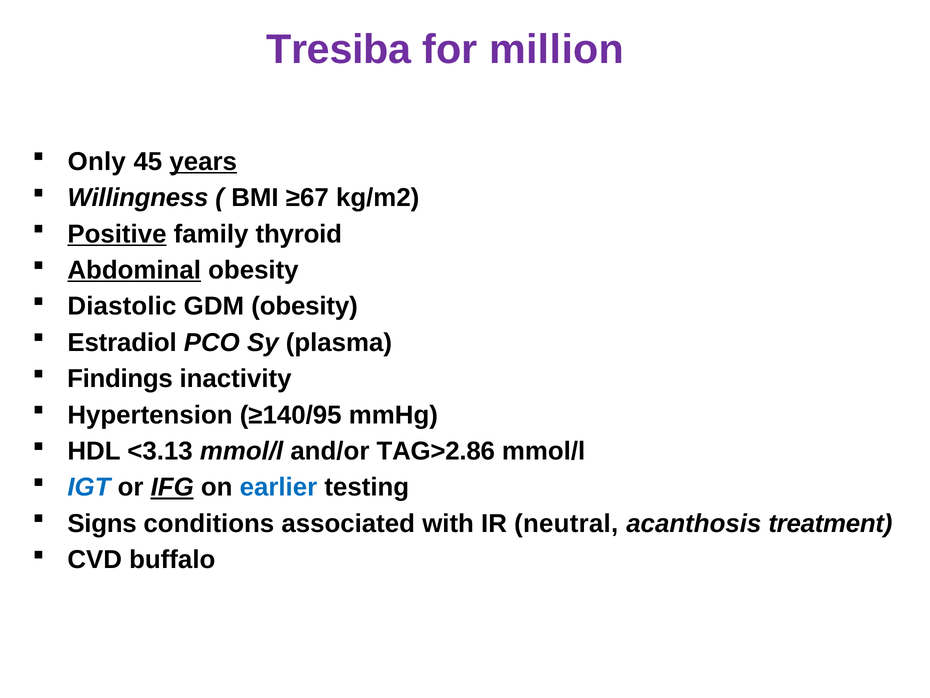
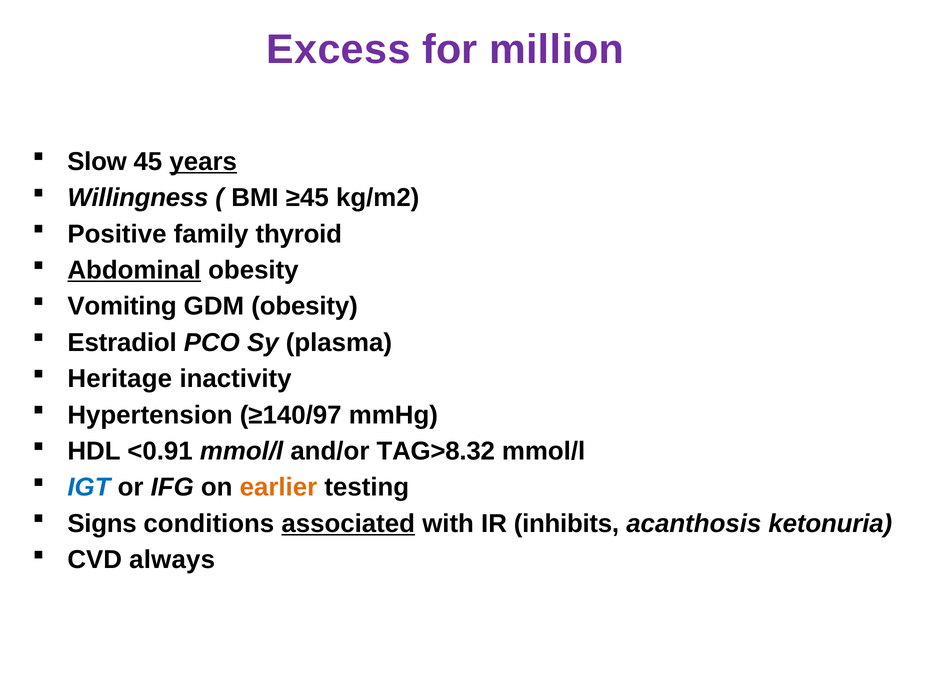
Tresiba: Tresiba -> Excess
Only: Only -> Slow
≥67: ≥67 -> ≥45
Positive underline: present -> none
Diastolic: Diastolic -> Vomiting
Findings: Findings -> Heritage
≥140/95: ≥140/95 -> ≥140/97
<3.13: <3.13 -> <0.91
TAG>2.86: TAG>2.86 -> TAG>8.32
IFG underline: present -> none
earlier colour: blue -> orange
associated underline: none -> present
neutral: neutral -> inhibits
treatment: treatment -> ketonuria
buffalo: buffalo -> always
